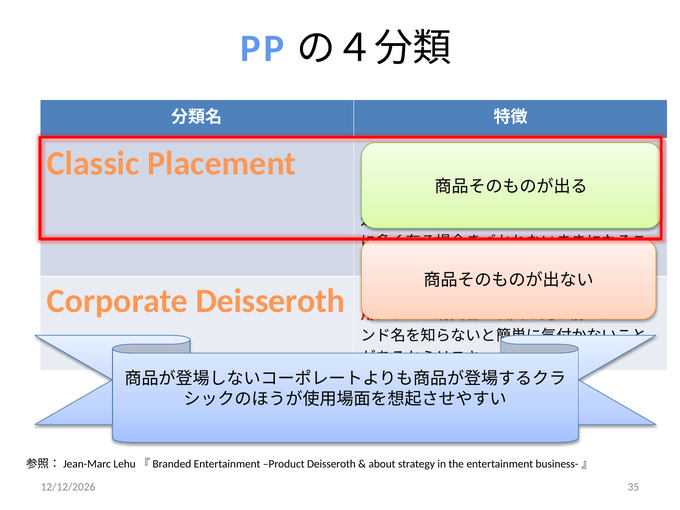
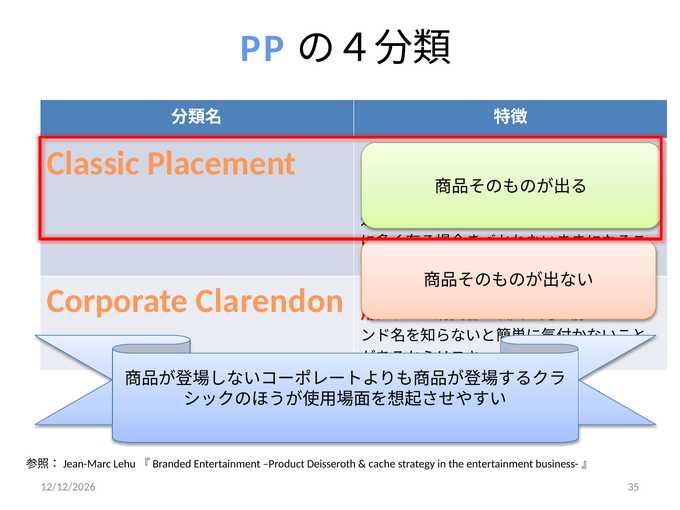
Corporate Deisseroth: Deisseroth -> Clarendon
about: about -> cache
